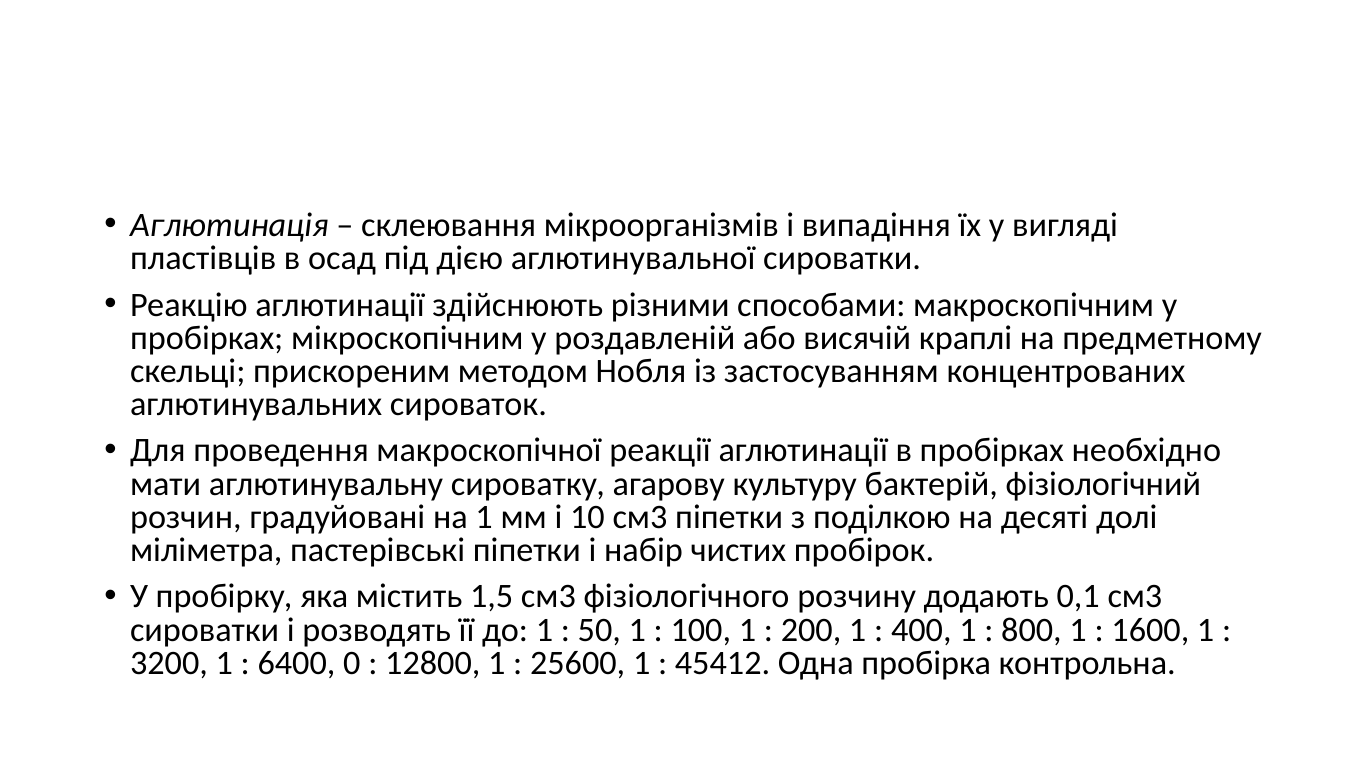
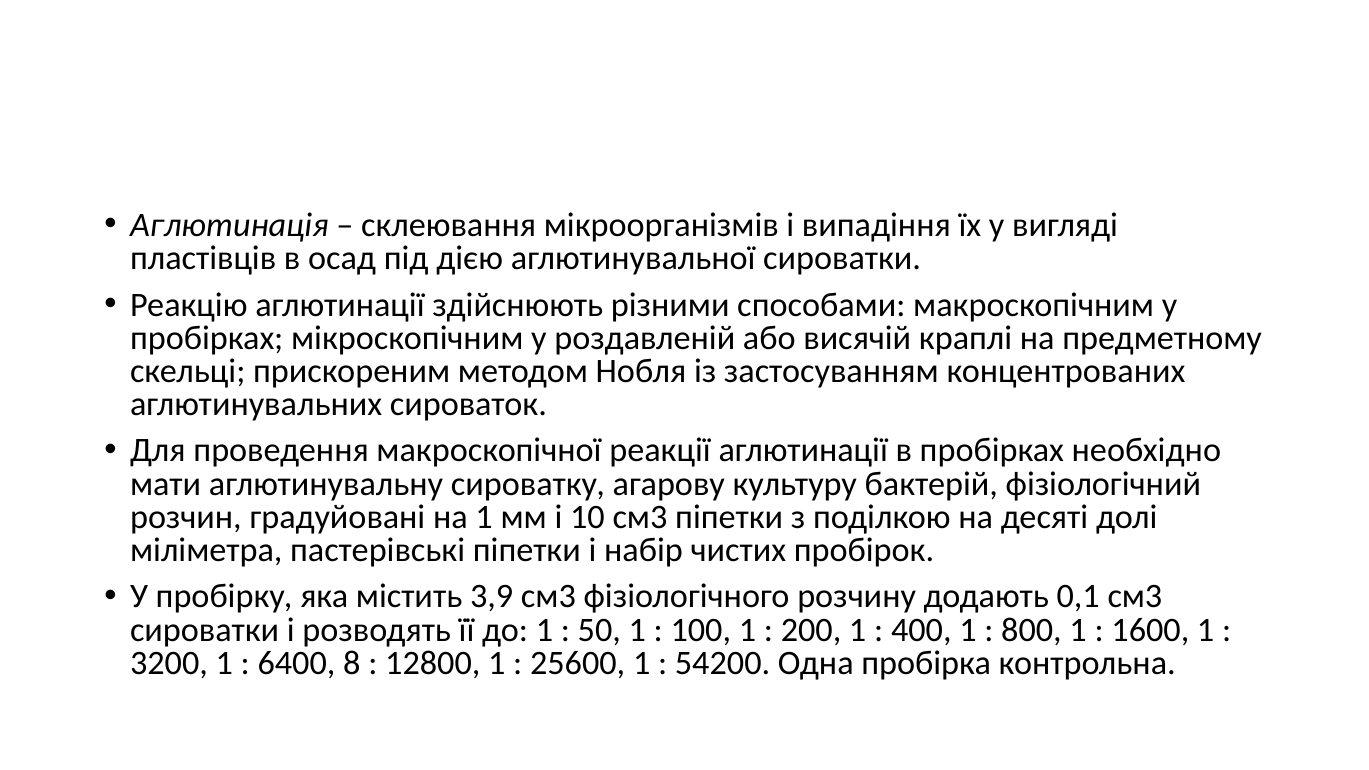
1,5: 1,5 -> 3,9
0: 0 -> 8
45412: 45412 -> 54200
